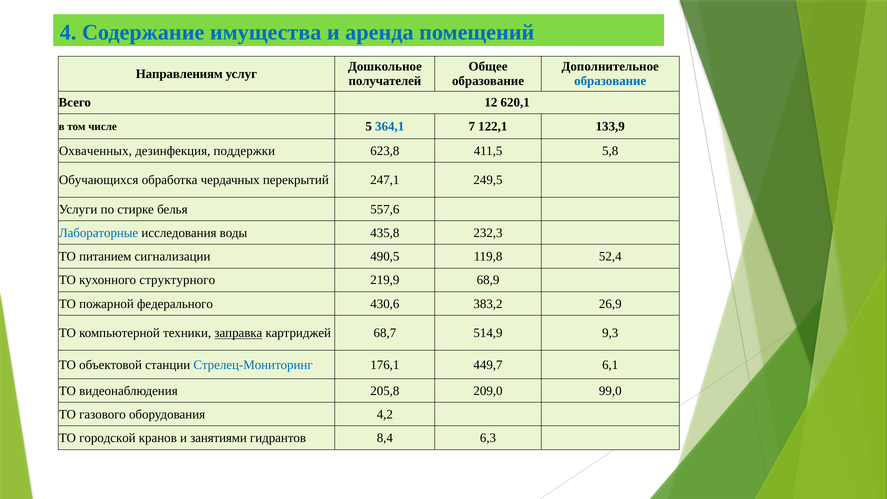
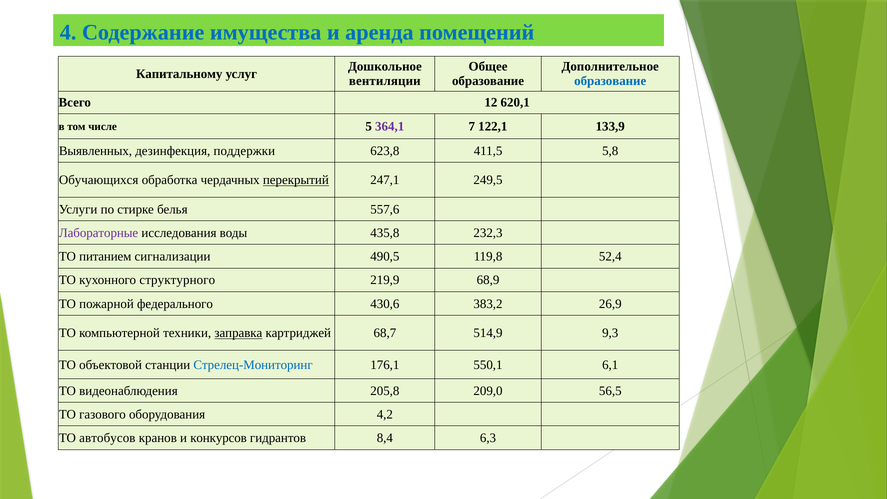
Направлениям: Направлениям -> Капитальному
получателей: получателей -> вентиляции
364,1 colour: blue -> purple
Охваченных: Охваченных -> Выявленных
перекрытий underline: none -> present
Лабораторные colour: blue -> purple
449,7: 449,7 -> 550,1
99,0: 99,0 -> 56,5
городской: городской -> автобусов
занятиями: занятиями -> конкурсов
